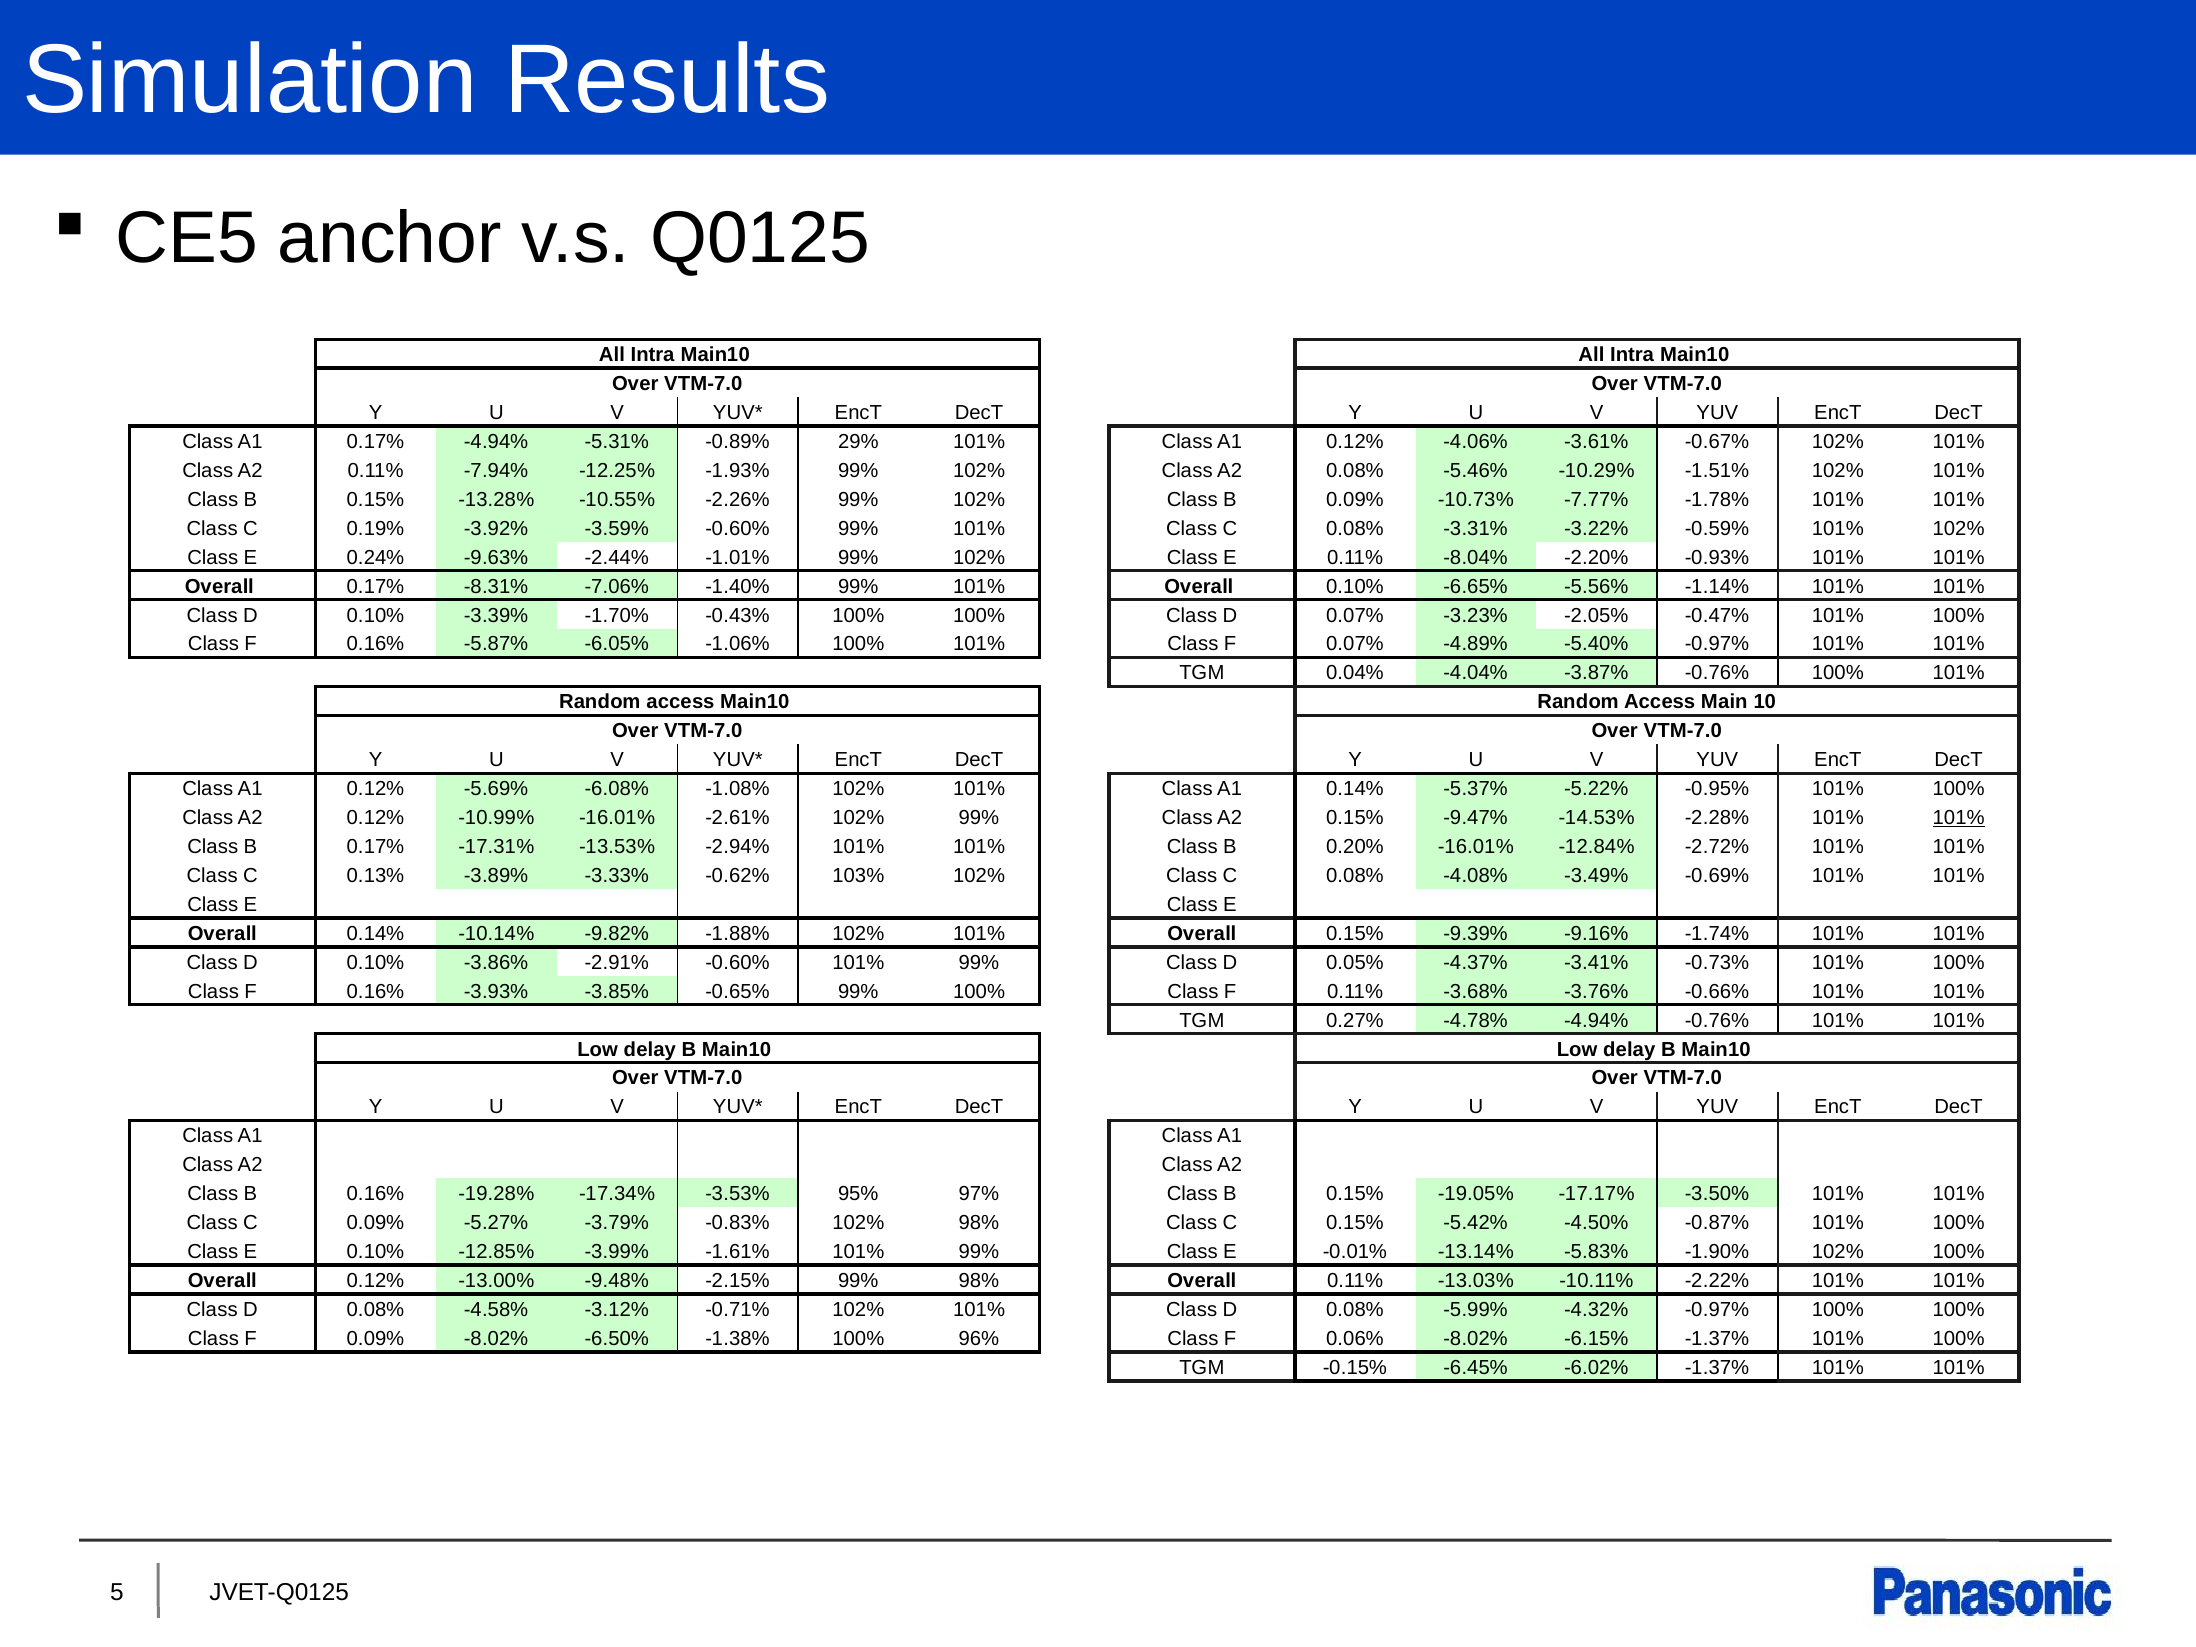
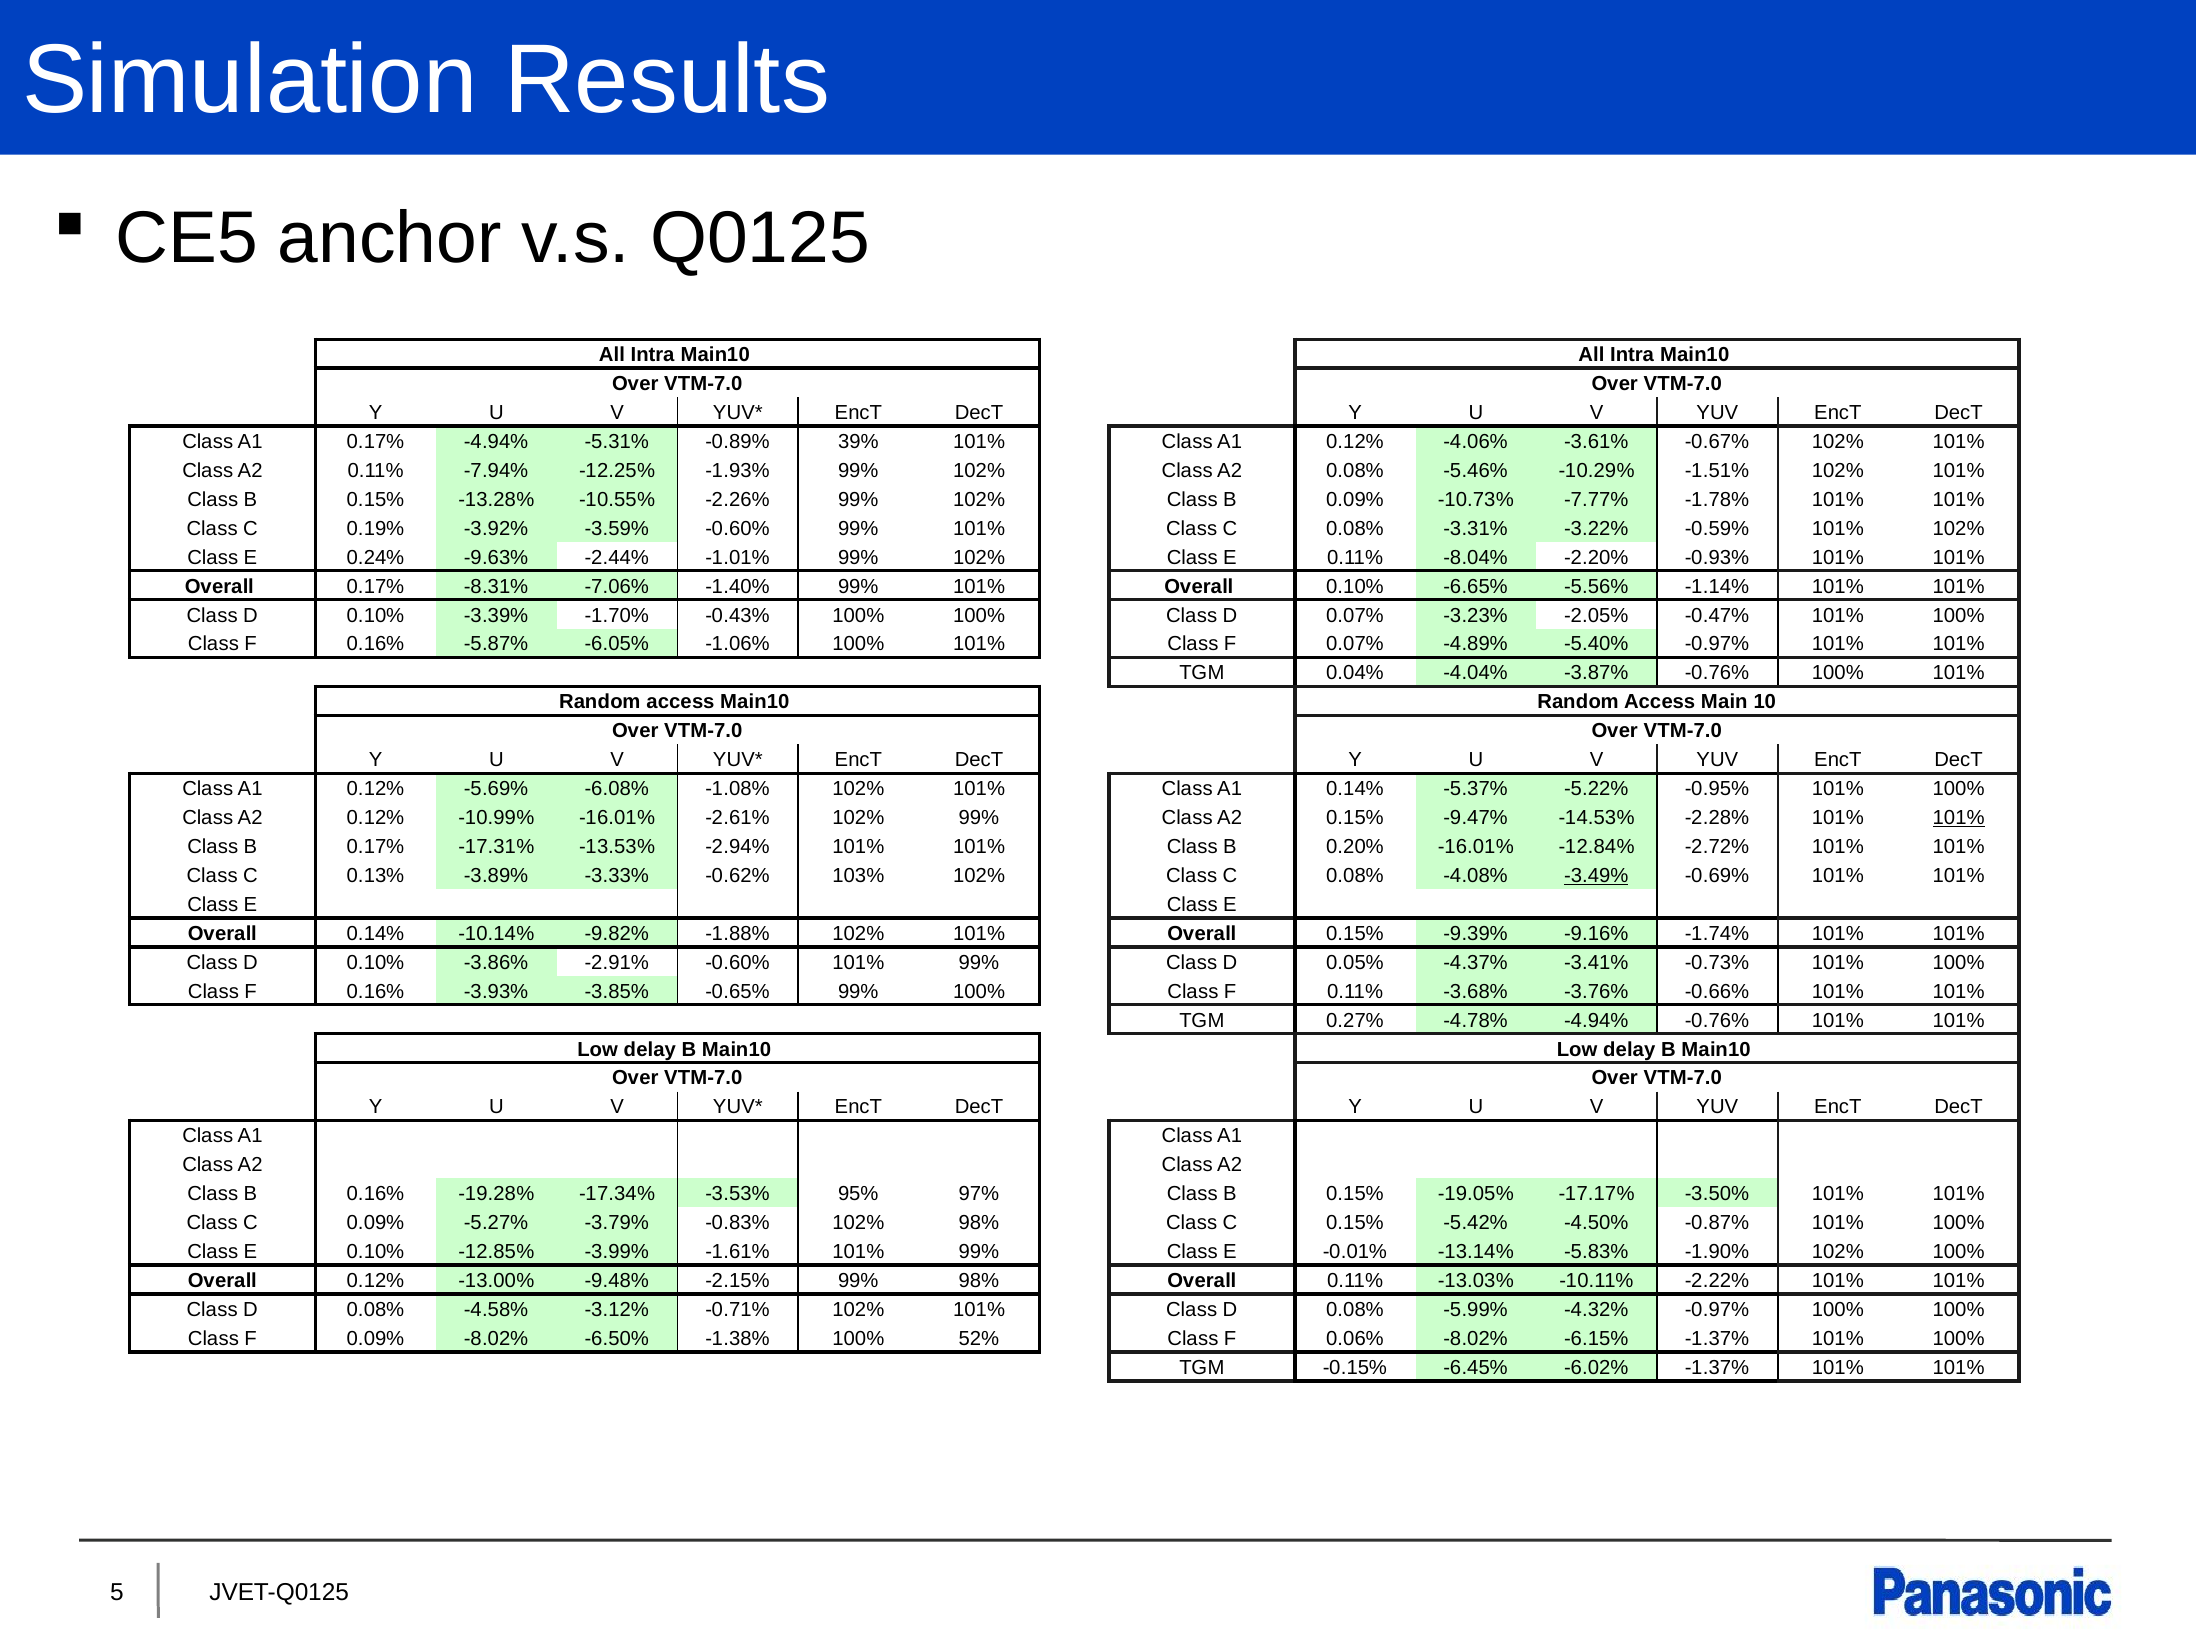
29%: 29% -> 39%
-3.49% underline: none -> present
96%: 96% -> 52%
